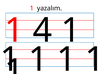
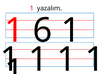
4: 4 -> 6
